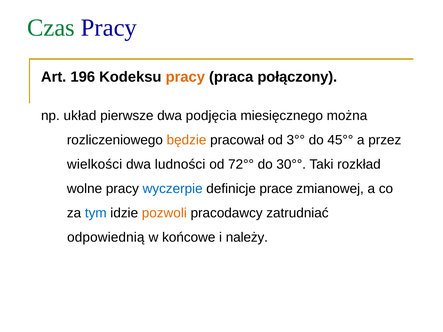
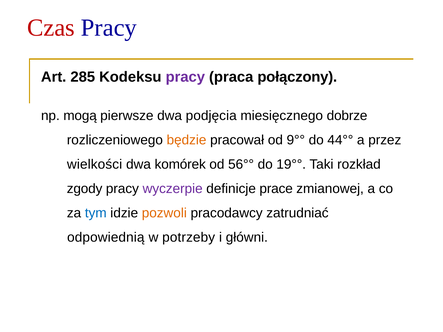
Czas colour: green -> red
196: 196 -> 285
pracy at (185, 77) colour: orange -> purple
układ: układ -> mogą
można: można -> dobrze
3°°: 3°° -> 9°°
45°°: 45°° -> 44°°
ludności: ludności -> komórek
72°°: 72°° -> 56°°
30°°: 30°° -> 19°°
wolne: wolne -> zgody
wyczerpie colour: blue -> purple
końcowe: końcowe -> potrzeby
należy: należy -> główni
